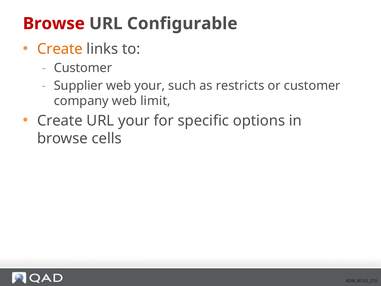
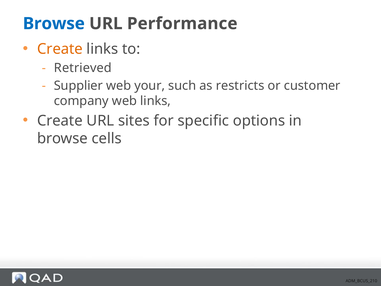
Browse at (54, 24) colour: red -> blue
Configurable: Configurable -> Performance
Customer at (83, 68): Customer -> Retrieved
web limit: limit -> links
URL your: your -> sites
